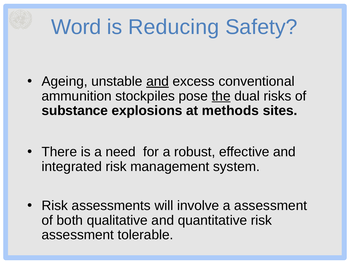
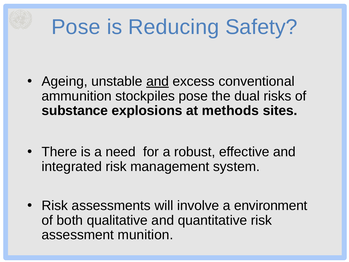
Word at (76, 27): Word -> Pose
the underline: present -> none
a assessment: assessment -> environment
tolerable: tolerable -> munition
